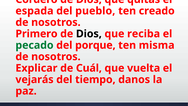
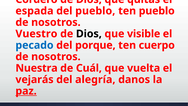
ten creado: creado -> pueblo
Primero: Primero -> Vuestro
reciba: reciba -> visible
pecado colour: green -> blue
misma: misma -> cuerpo
Explicar: Explicar -> Nuestra
tiempo: tiempo -> alegría
paz underline: none -> present
